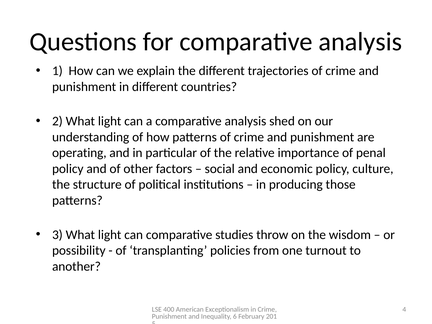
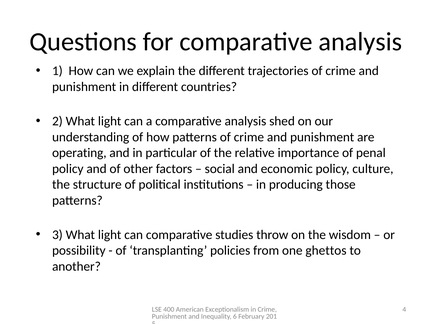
turnout: turnout -> ghettos
